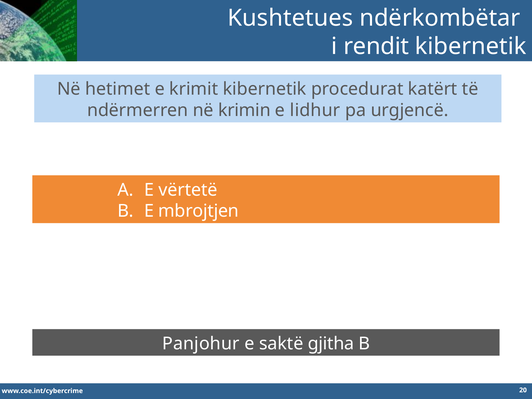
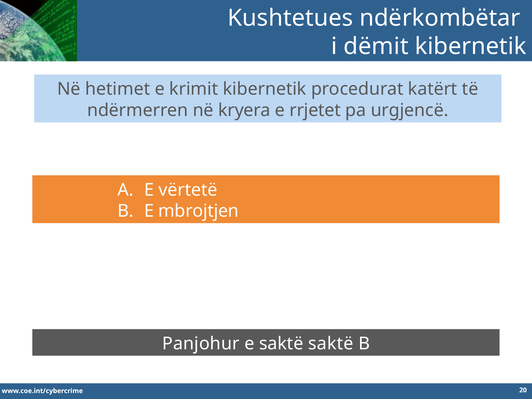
rendit: rendit -> dëmit
krimin: krimin -> kryera
lidhur: lidhur -> rrjetet
saktë gjitha: gjitha -> saktë
